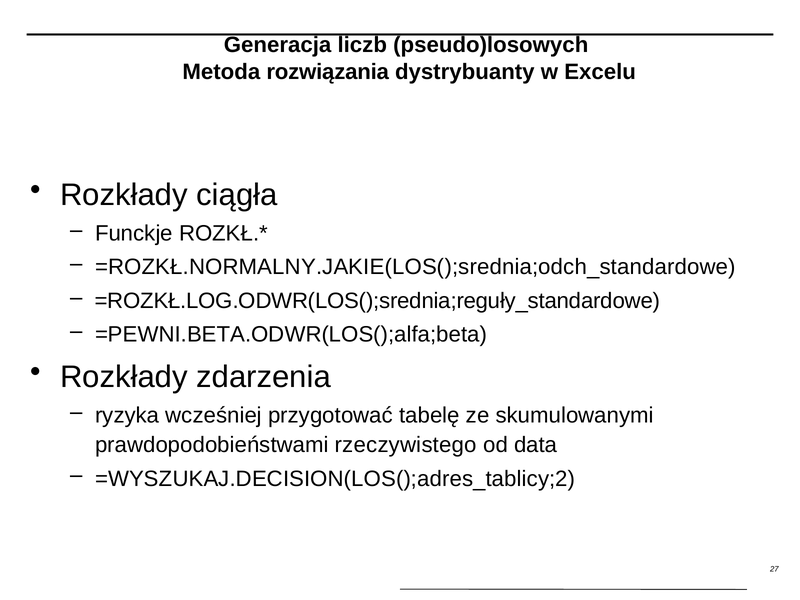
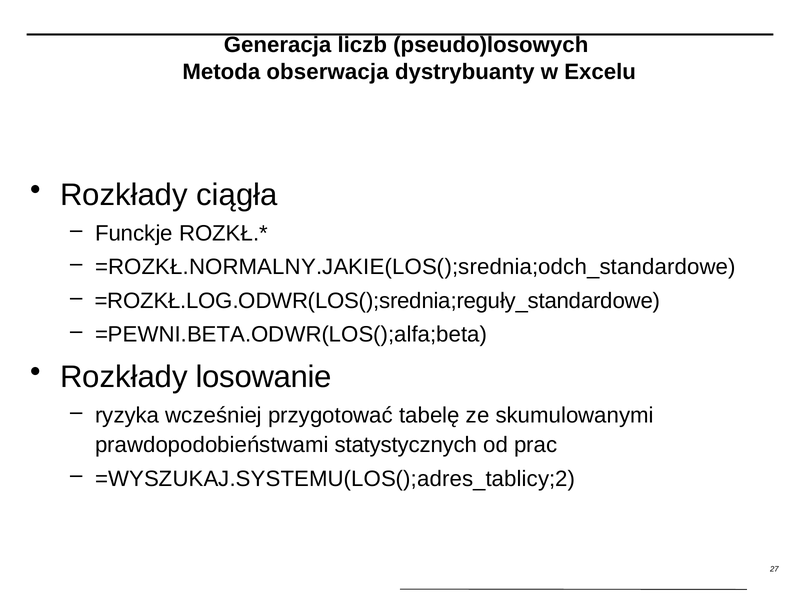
rozwiązania: rozwiązania -> obserwacja
zdarzenia: zdarzenia -> losowanie
rzeczywistego: rzeczywistego -> statystycznych
data: data -> prac
=WYSZUKAJ.DECISION(LOS();adres_tablicy;2: =WYSZUKAJ.DECISION(LOS();adres_tablicy;2 -> =WYSZUKAJ.SYSTEMU(LOS();adres_tablicy;2
